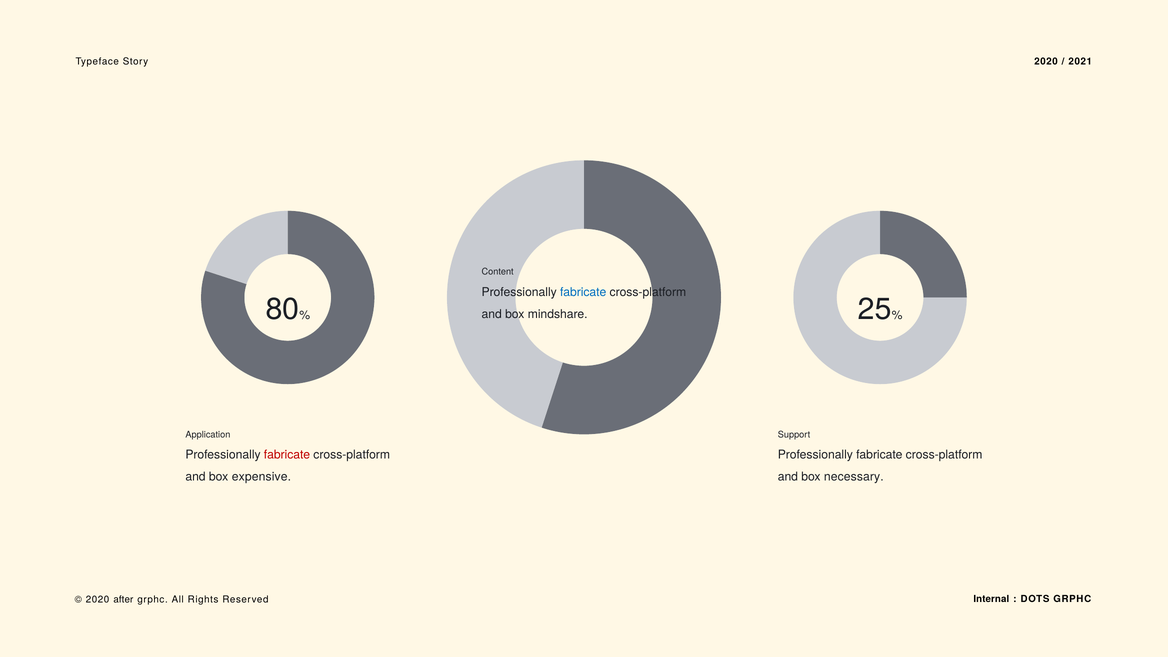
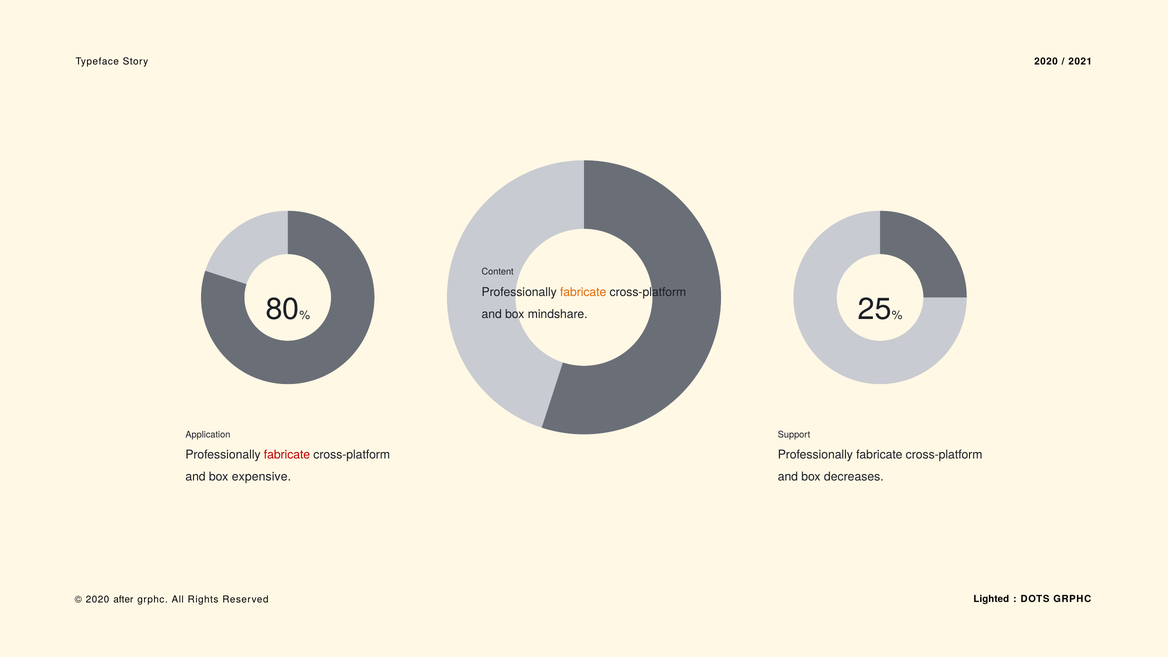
fabricate at (583, 292) colour: blue -> orange
necessary: necessary -> decreases
Internal: Internal -> Lighted
